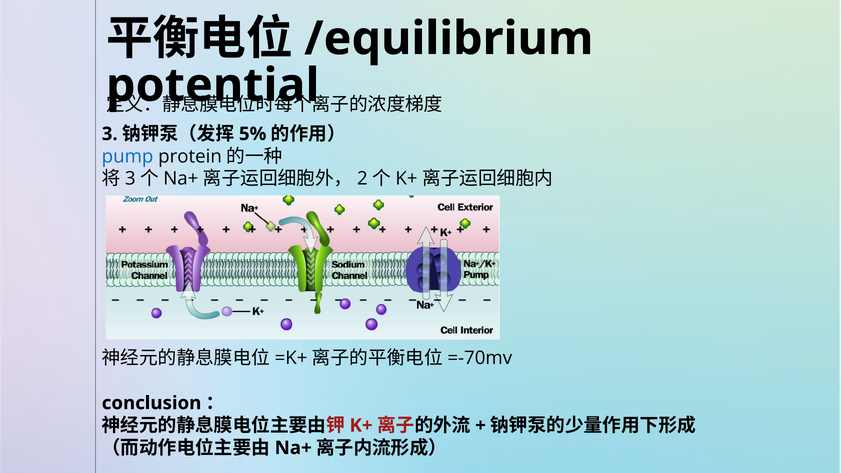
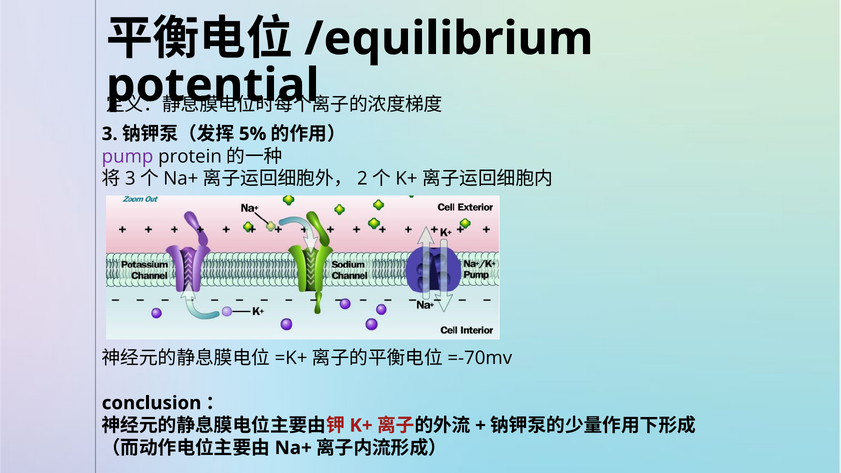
pump colour: blue -> purple
